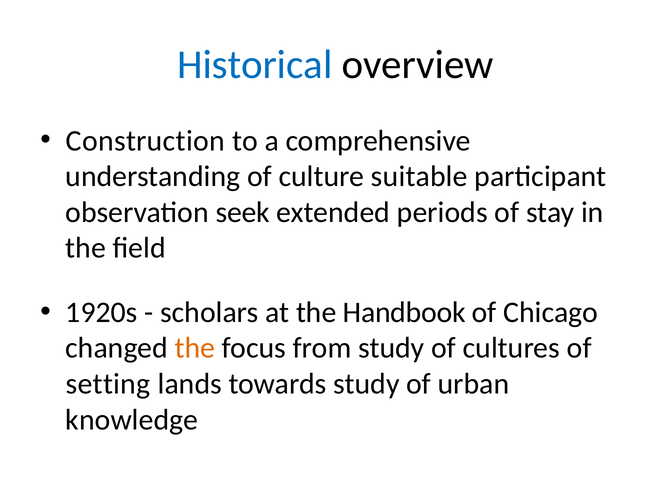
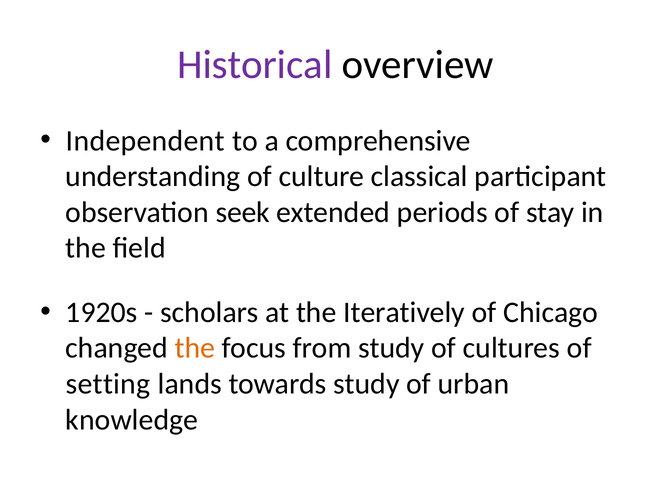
Historical colour: blue -> purple
Construction: Construction -> Independent
suitable: suitable -> classical
Handbook: Handbook -> Iteratively
